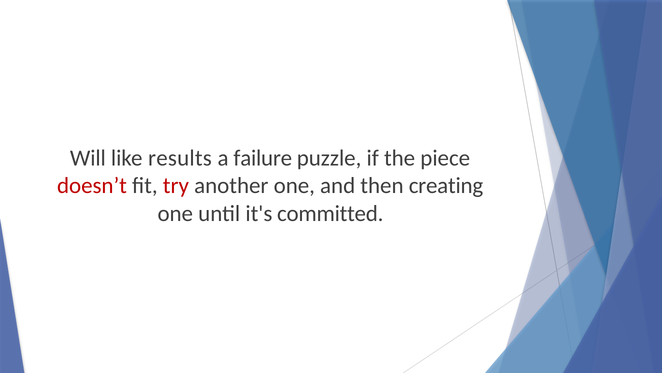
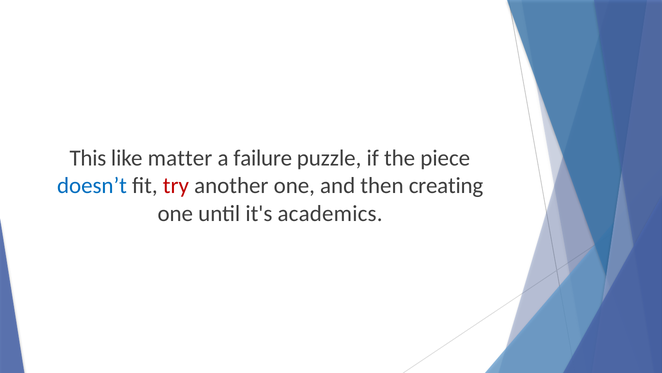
Will: Will -> This
results: results -> matter
doesn’t colour: red -> blue
committed: committed -> academics
